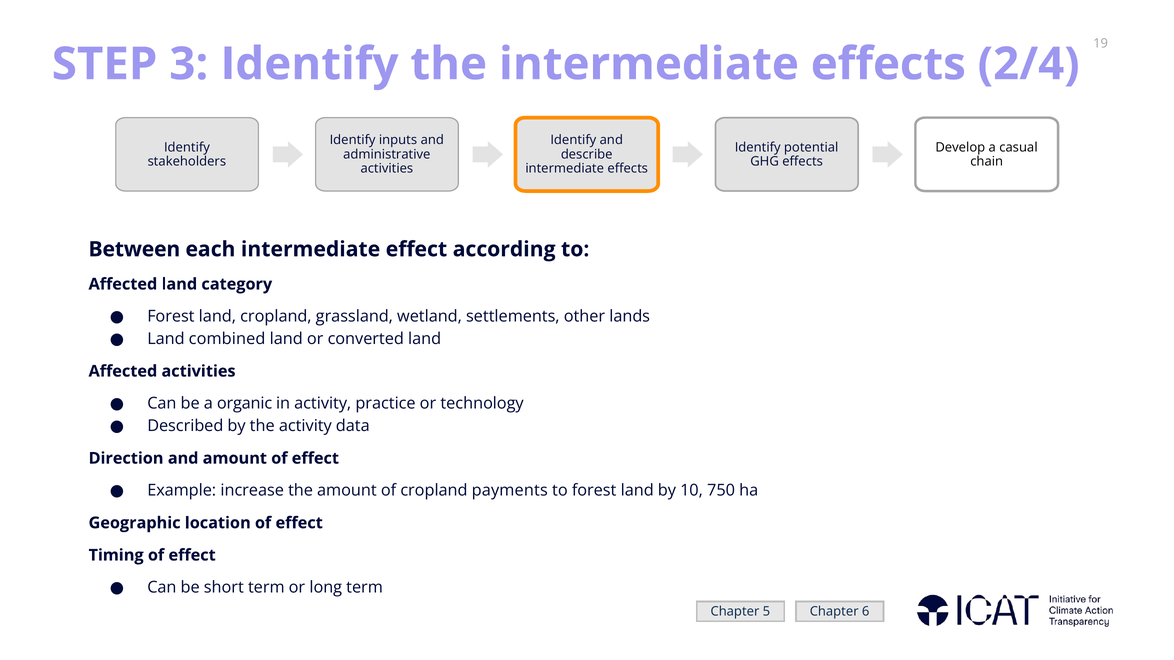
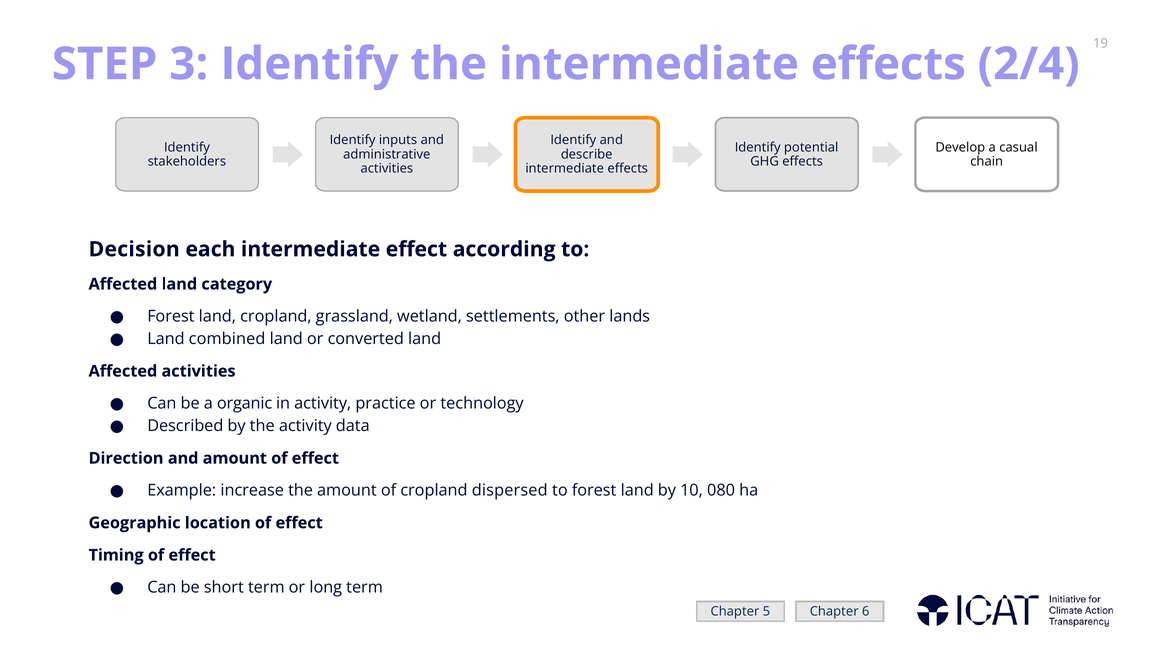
Between: Between -> Decision
payments: payments -> dispersed
750: 750 -> 080
